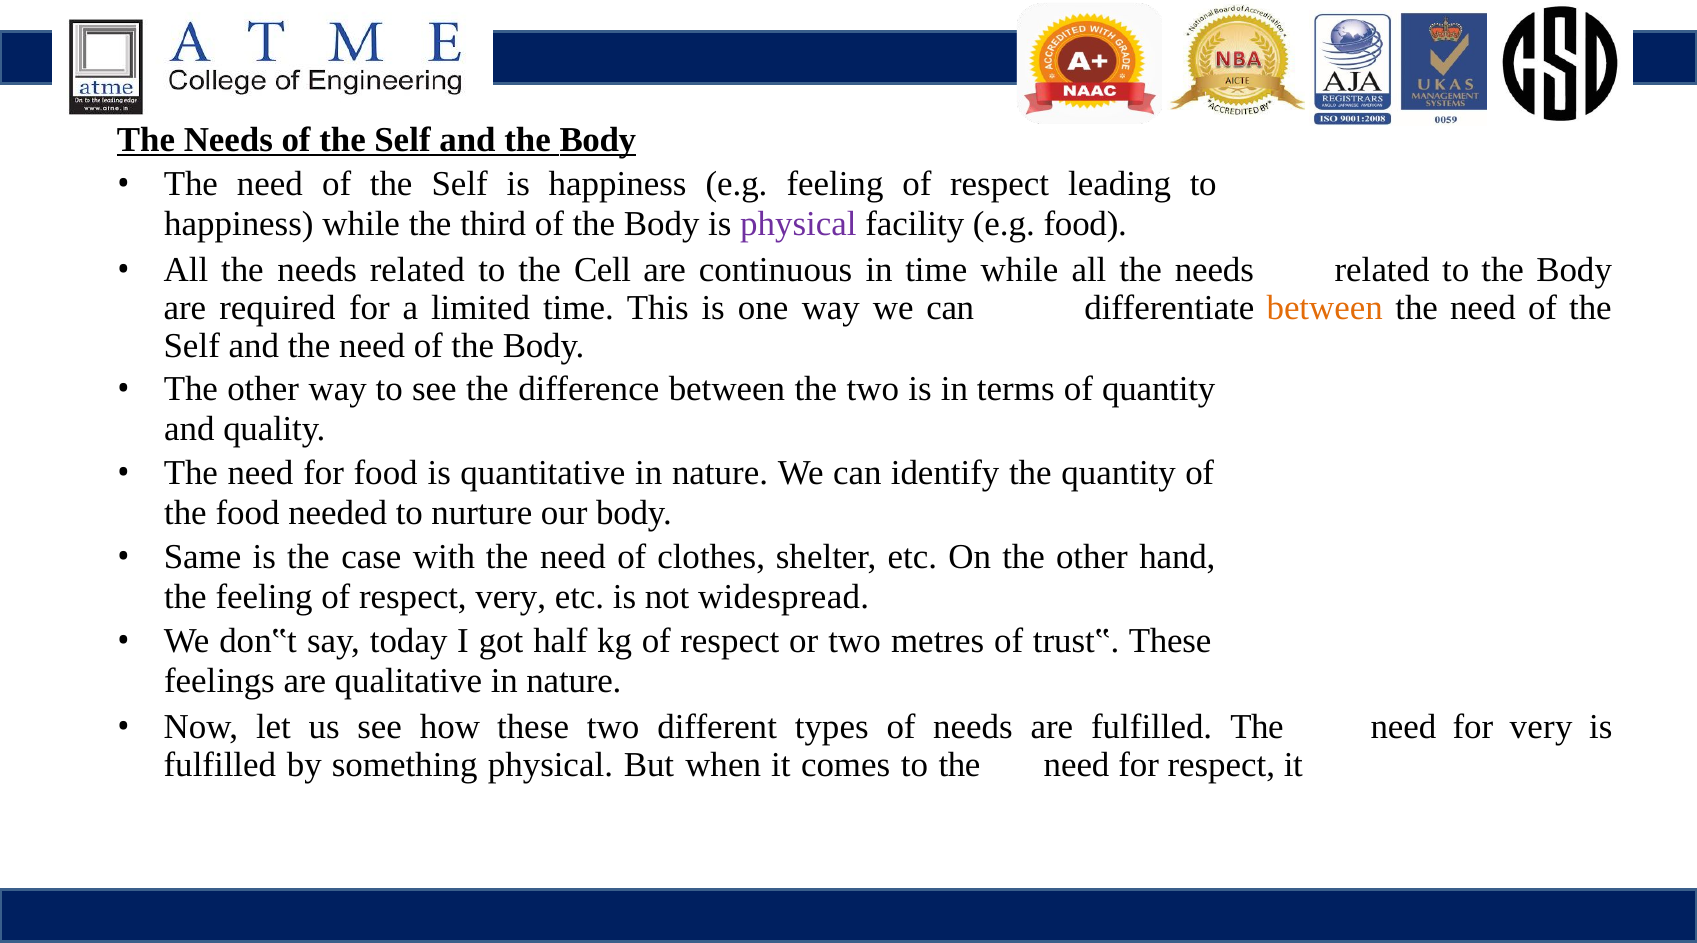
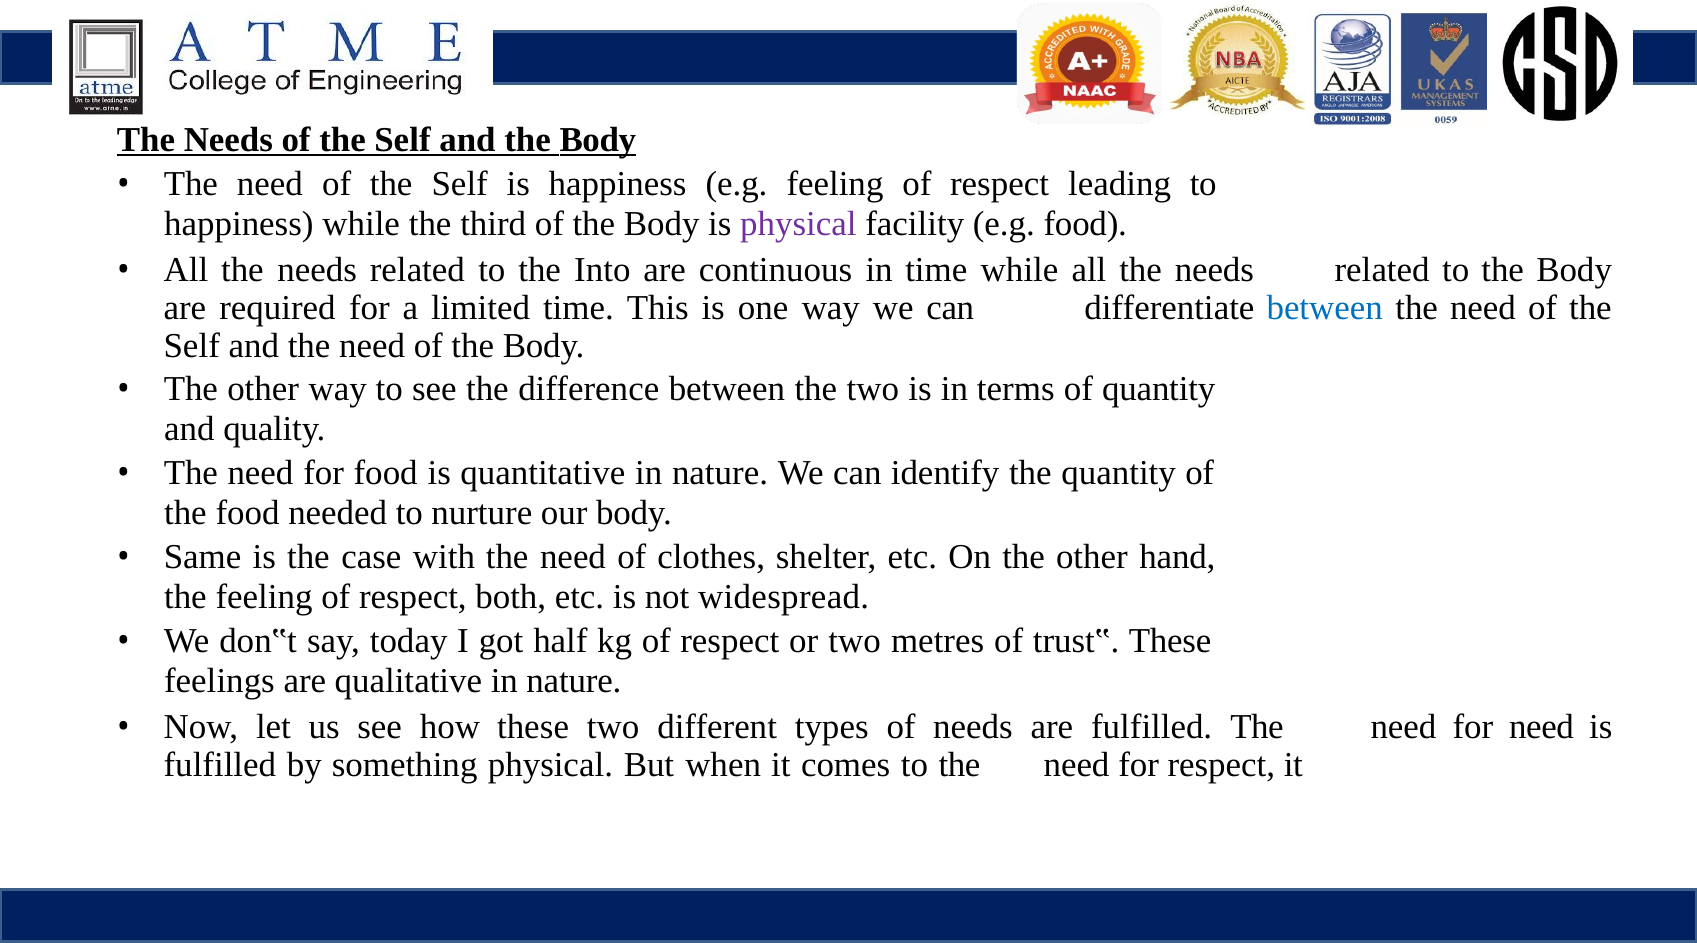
Cell: Cell -> Into
between at (1325, 308) colour: orange -> blue
respect very: very -> both
for very: very -> need
